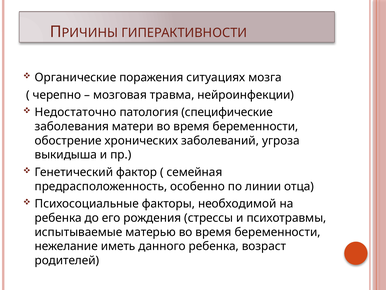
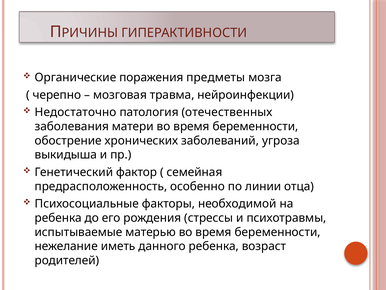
ситуациях: ситуациях -> предметы
специфические: специфические -> отечественных
